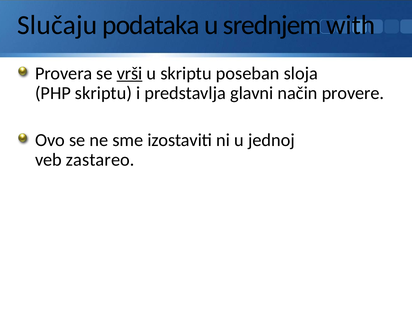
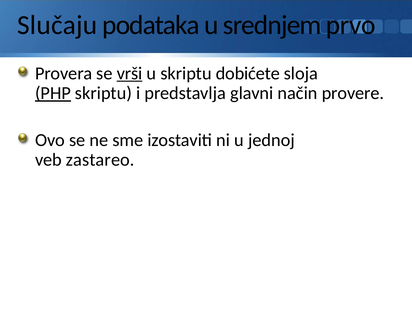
with: with -> prvo
poseban: poseban -> dobićete
PHP underline: none -> present
